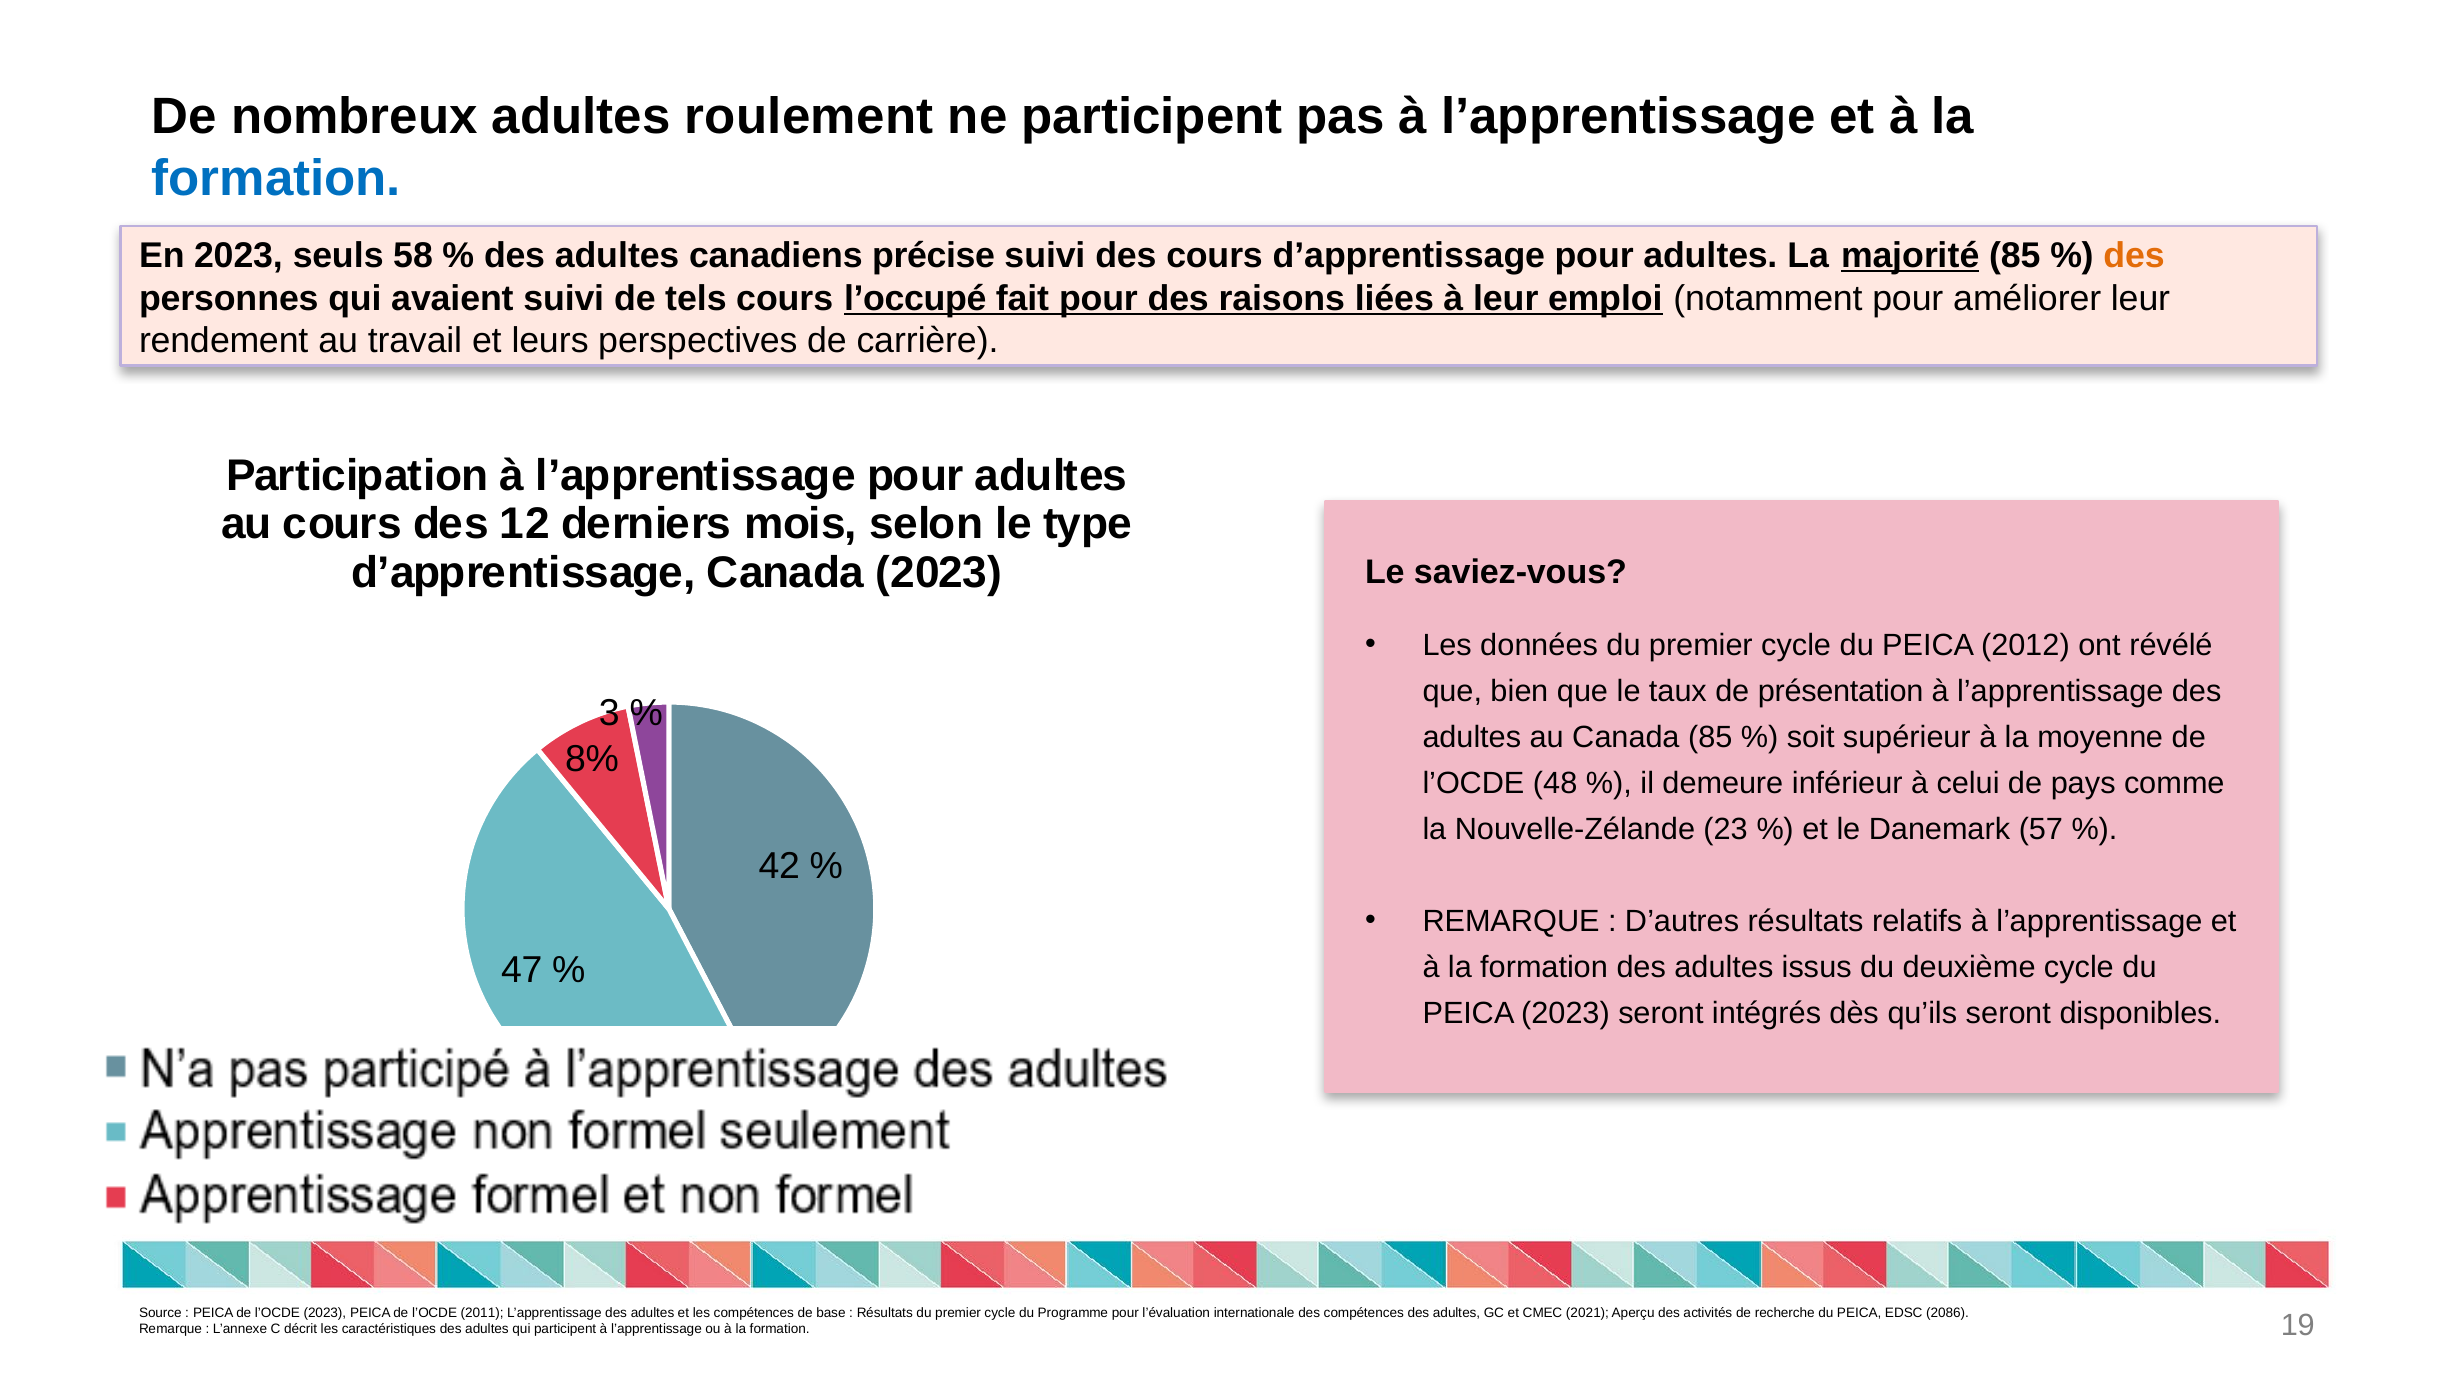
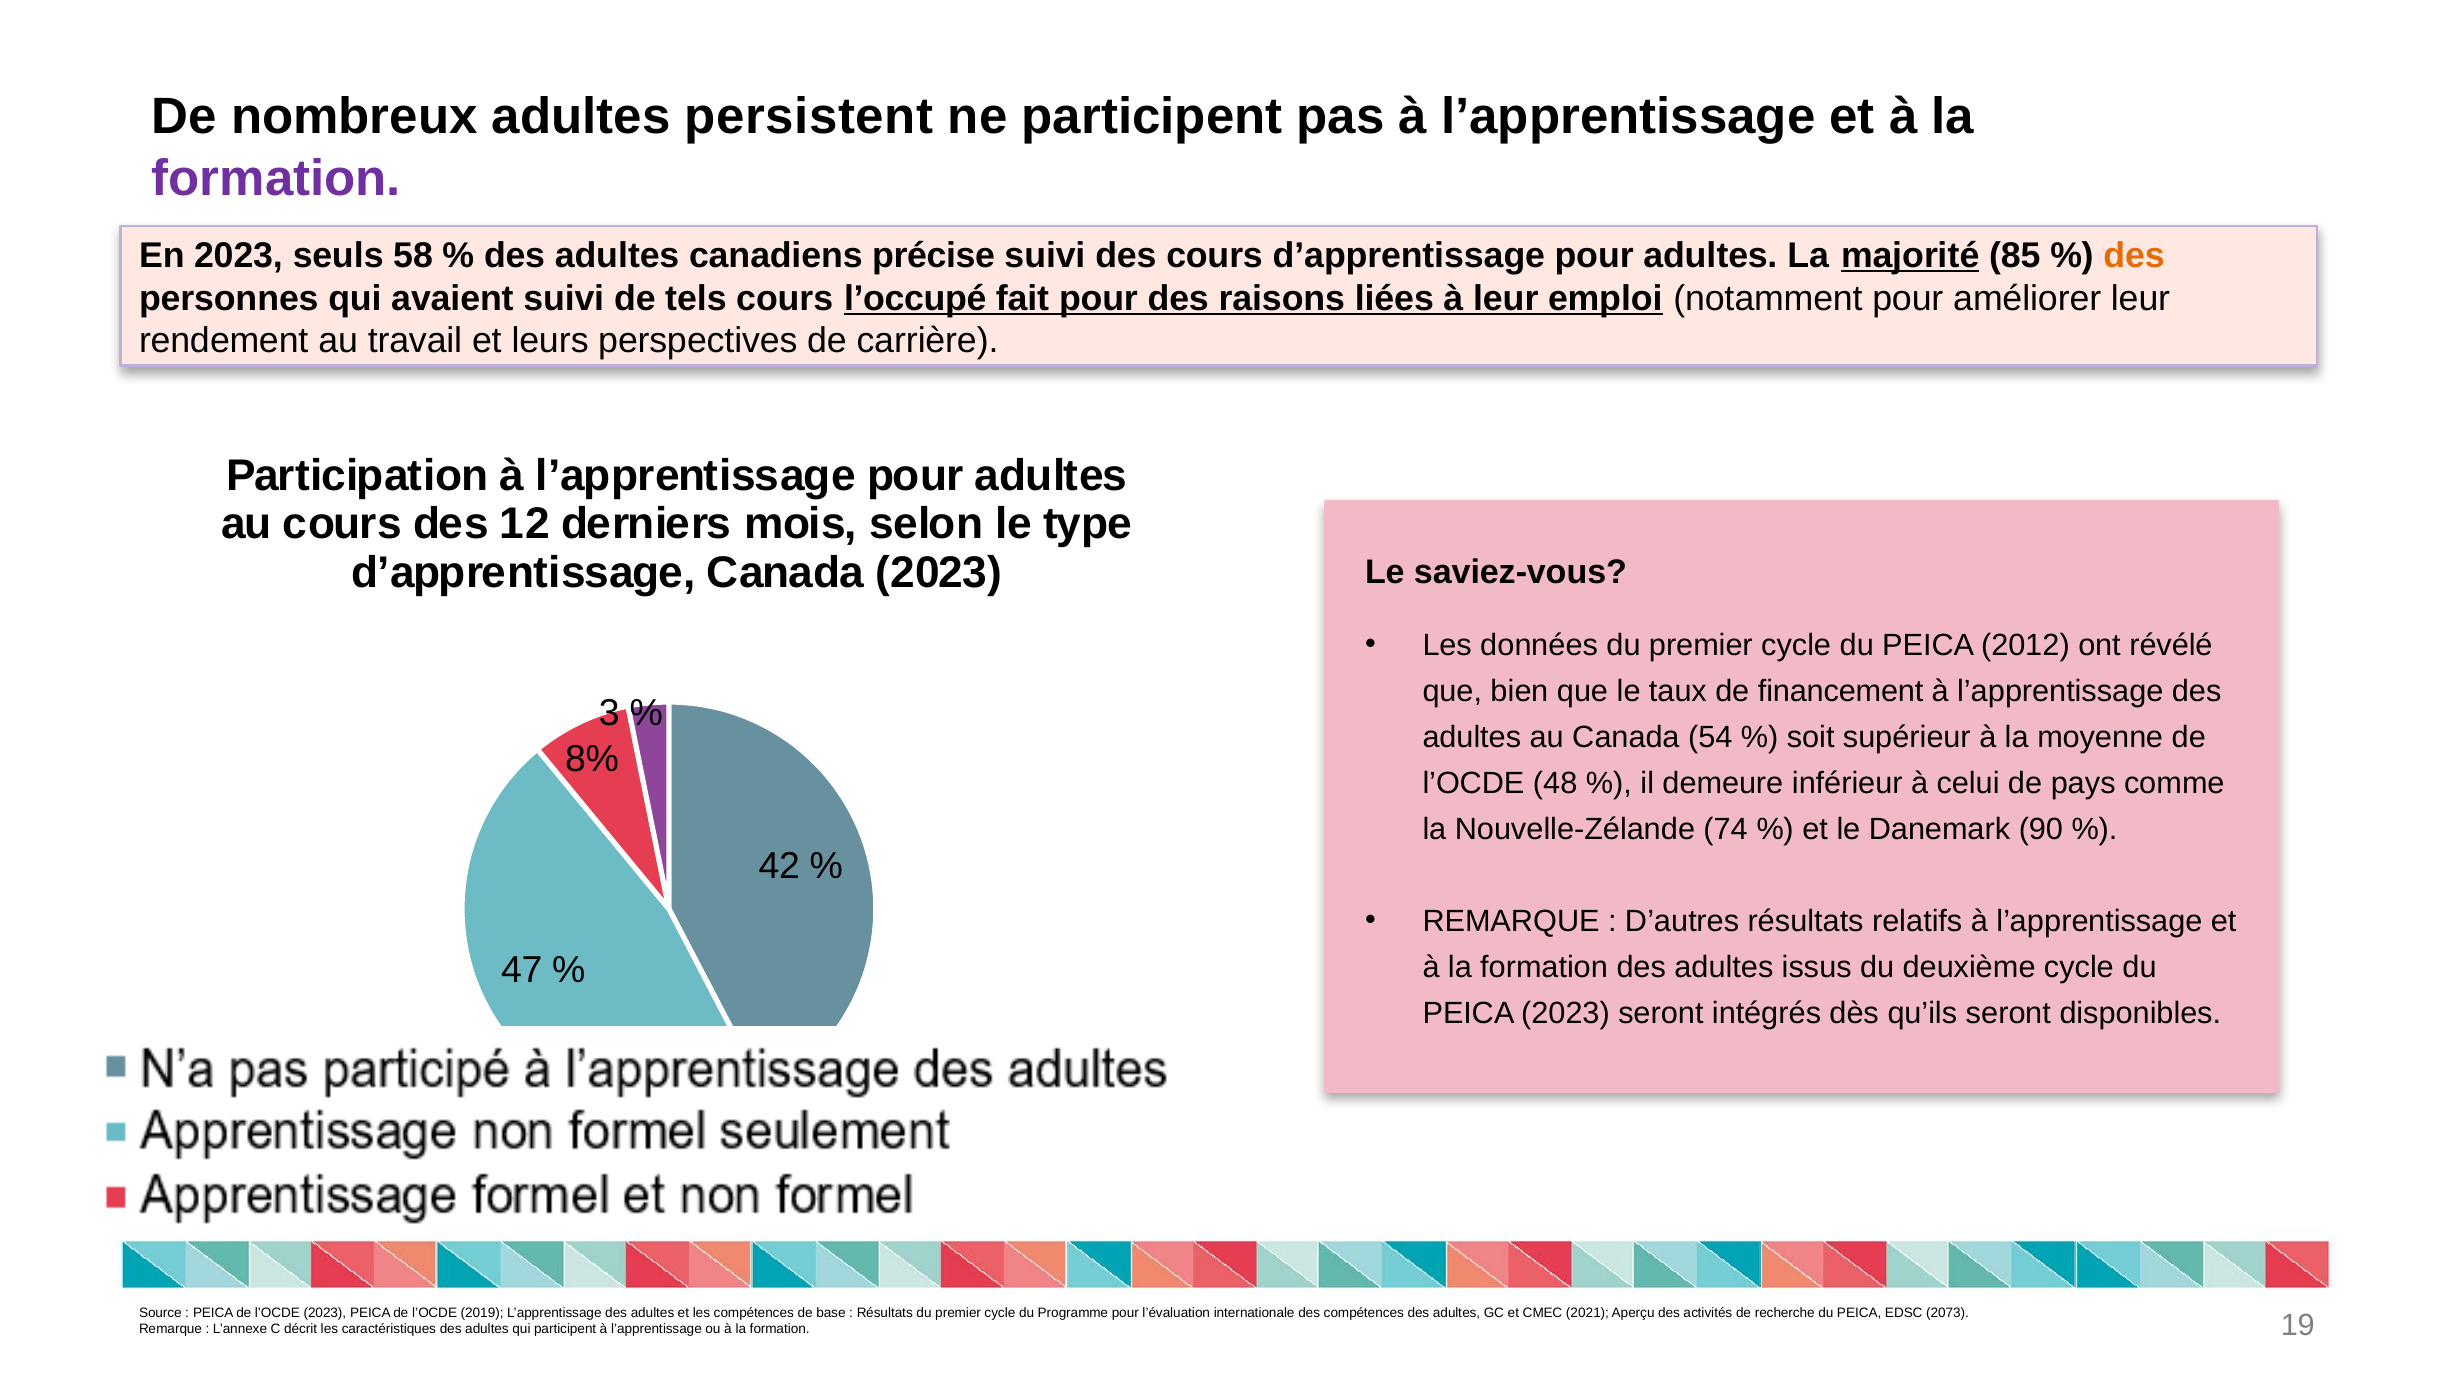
roulement: roulement -> persistent
formation at (276, 178) colour: blue -> purple
présentation: présentation -> financement
Canada 85: 85 -> 54
23: 23 -> 74
57: 57 -> 90
2011: 2011 -> 2019
2086: 2086 -> 2073
